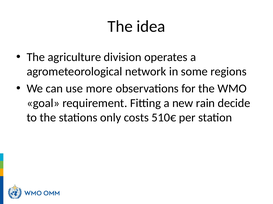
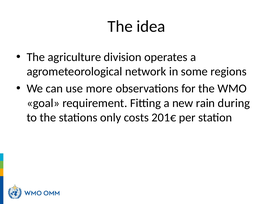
decide: decide -> during
510€: 510€ -> 201€
